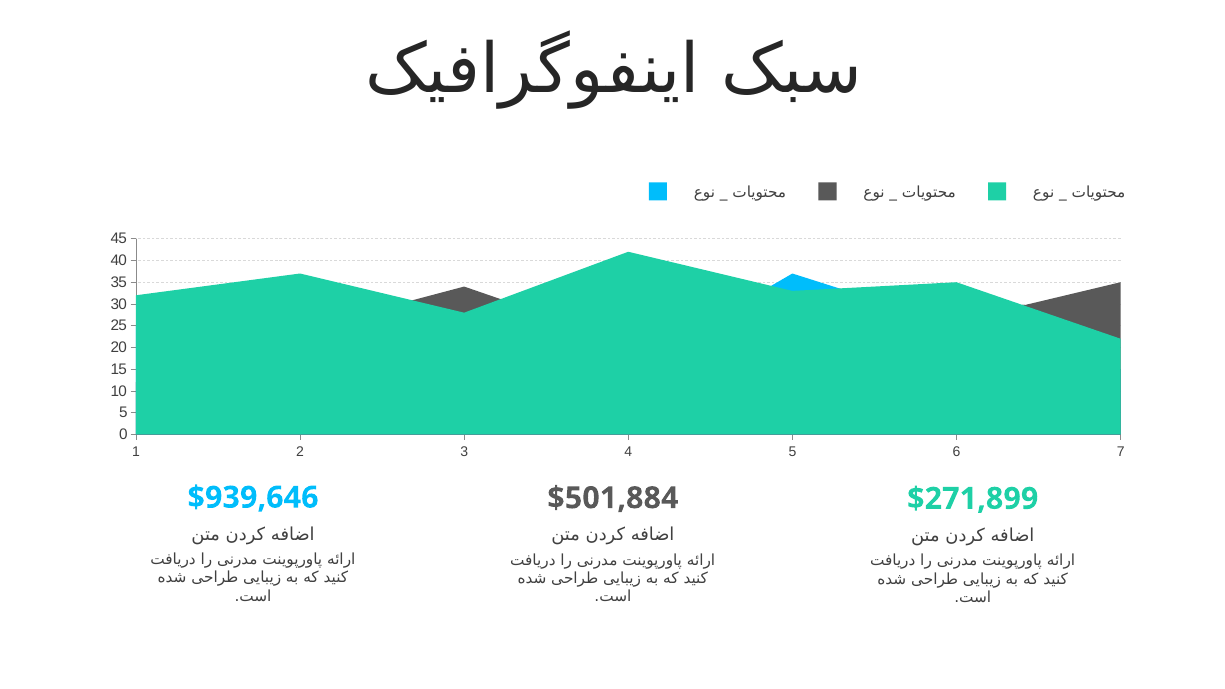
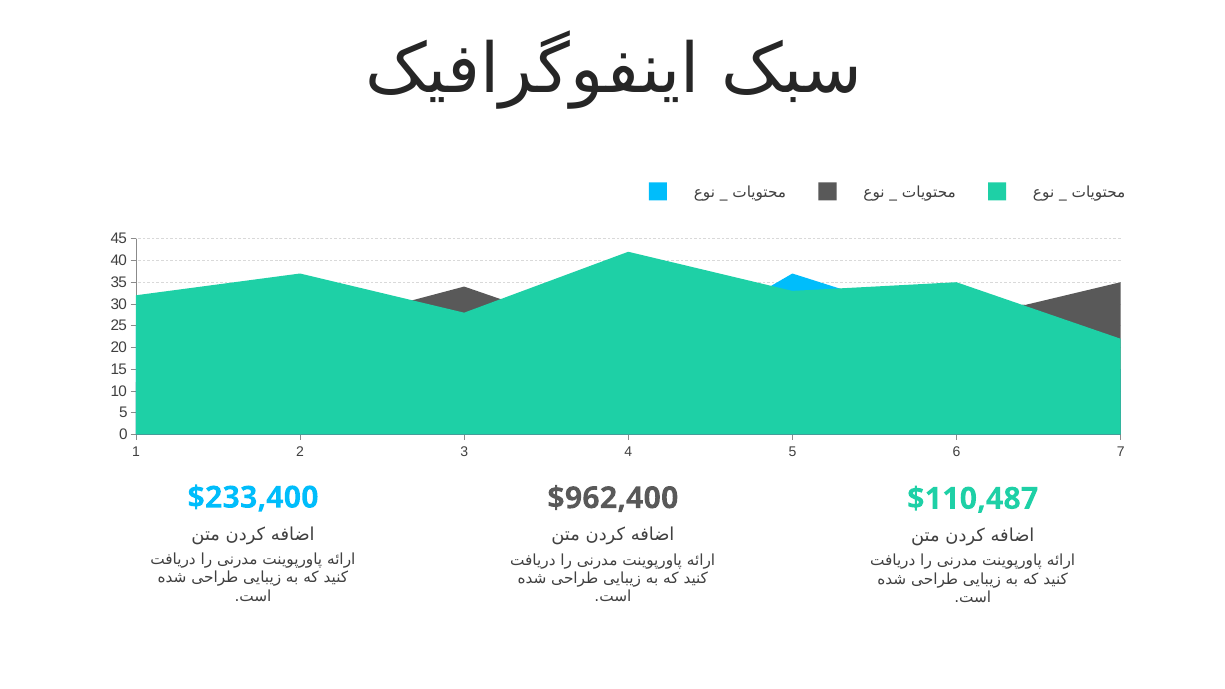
$939,646: $939,646 -> $233,400
$501,884: $501,884 -> $962,400
$271,899: $271,899 -> $110,487
